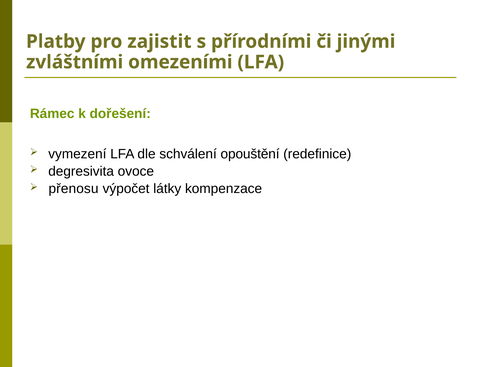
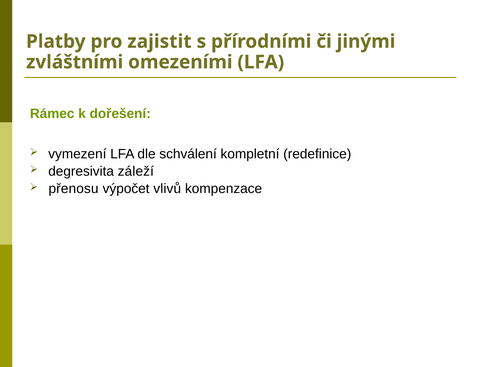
opouštění: opouštění -> kompletní
ovoce: ovoce -> záleží
látky: látky -> vlivů
